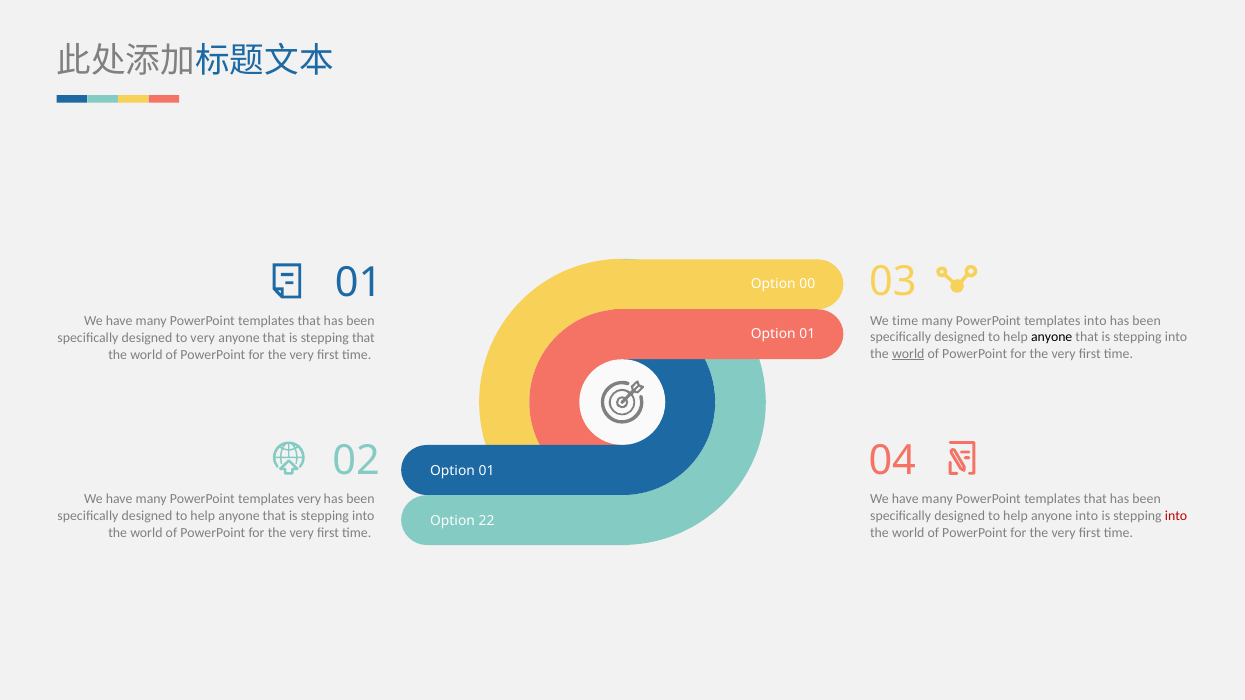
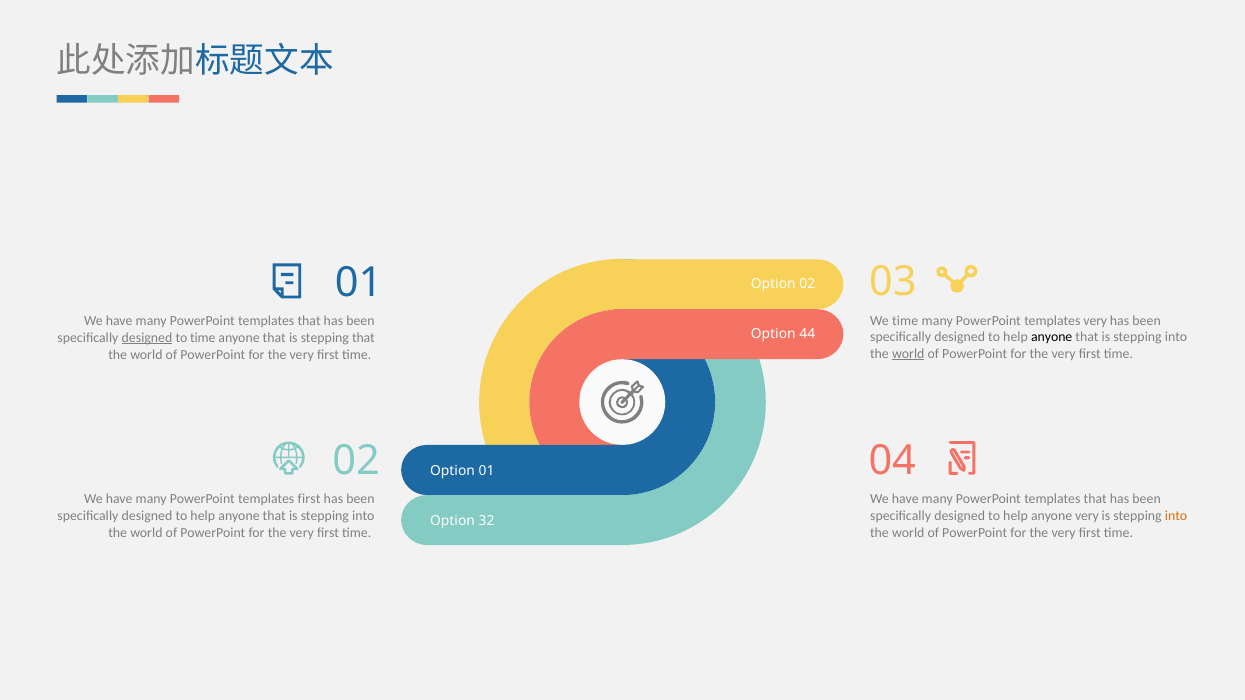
Option 00: 00 -> 02
templates into: into -> very
01 at (807, 334): 01 -> 44
designed at (147, 338) underline: none -> present
to very: very -> time
templates very: very -> first
anyone into: into -> very
into at (1176, 516) colour: red -> orange
22: 22 -> 32
